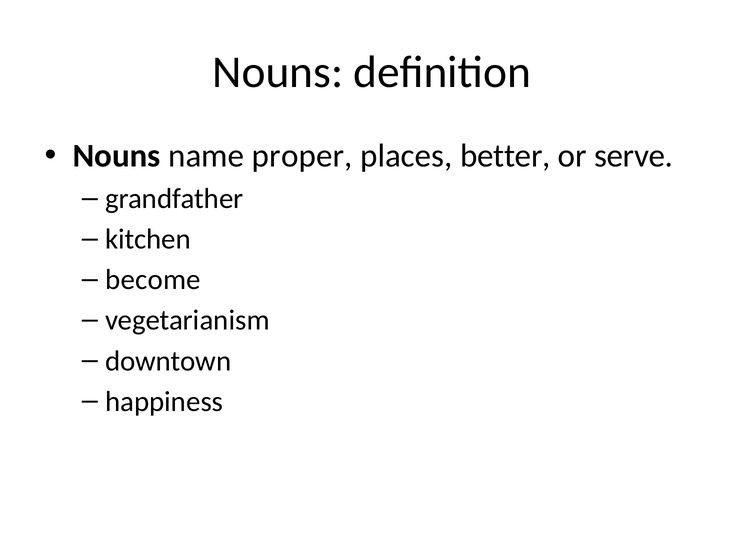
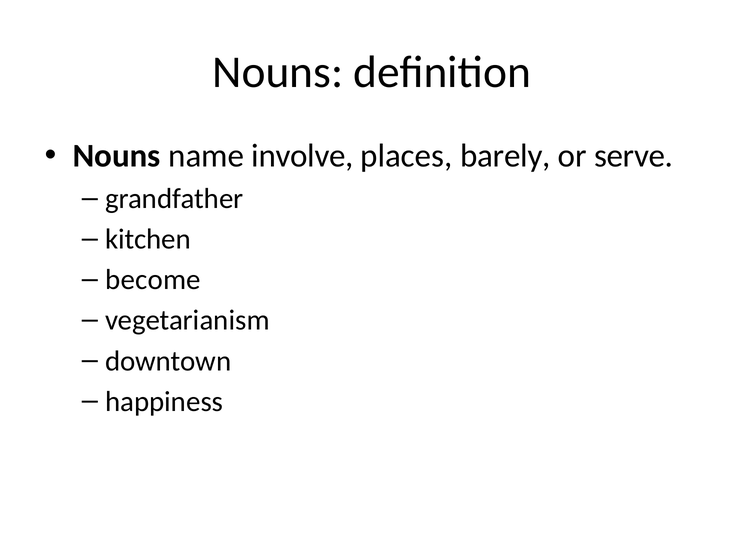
proper: proper -> involve
better: better -> barely
